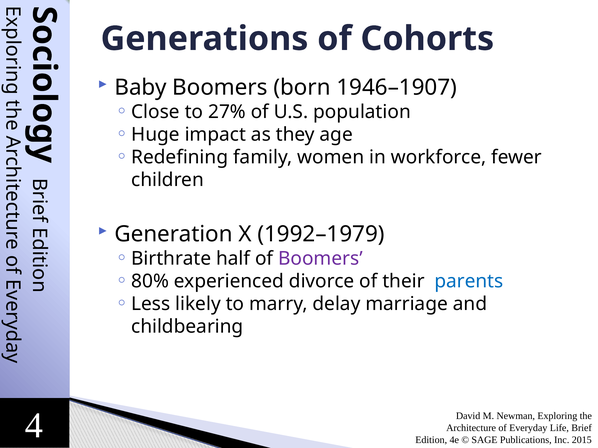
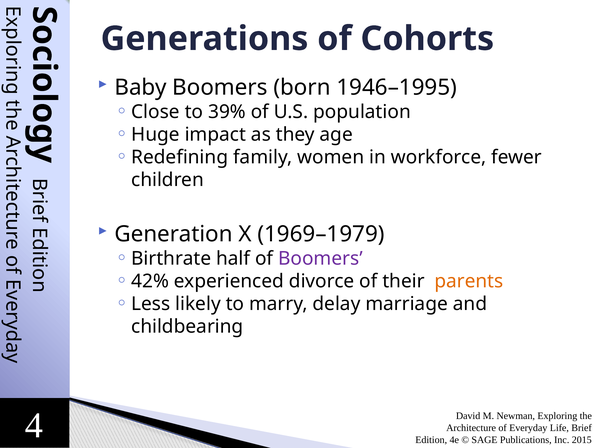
1946–1907: 1946–1907 -> 1946–1995
27%: 27% -> 39%
1992–1979: 1992–1979 -> 1969–1979
80%: 80% -> 42%
parents colour: blue -> orange
